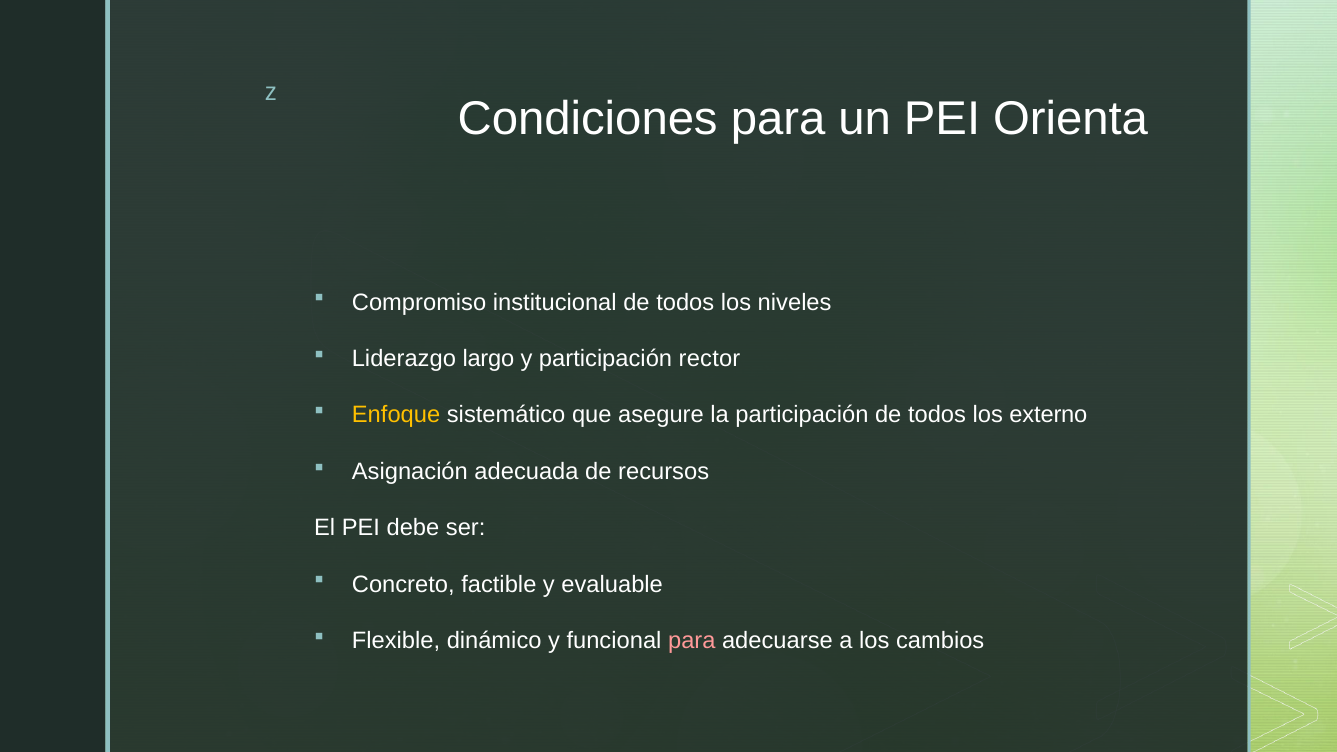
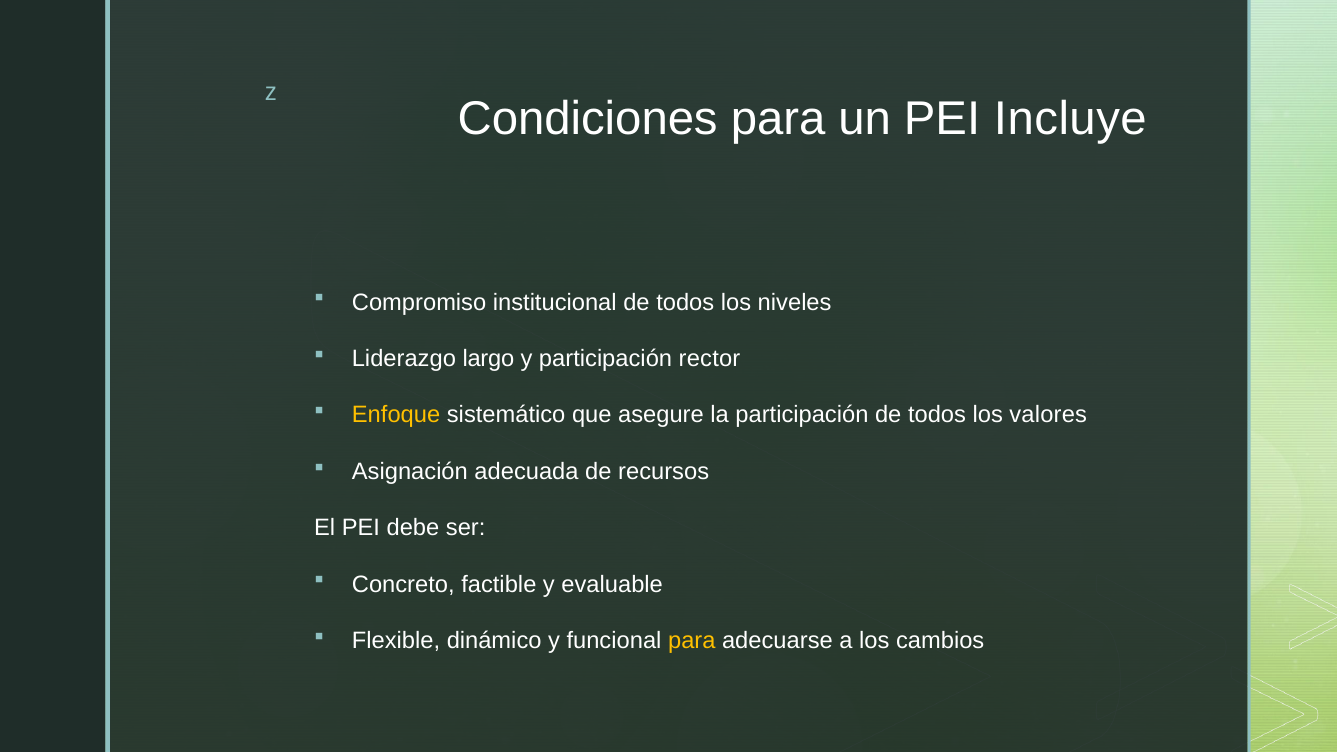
Orienta: Orienta -> Incluye
externo: externo -> valores
para at (692, 641) colour: pink -> yellow
